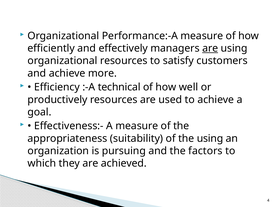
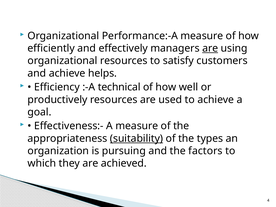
more: more -> helps
suitability underline: none -> present
the using: using -> types
